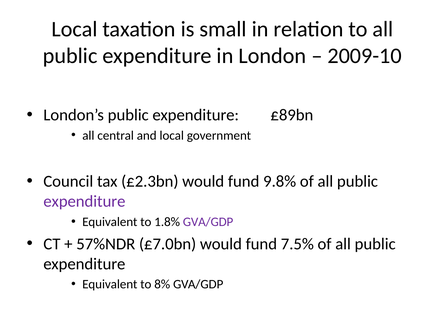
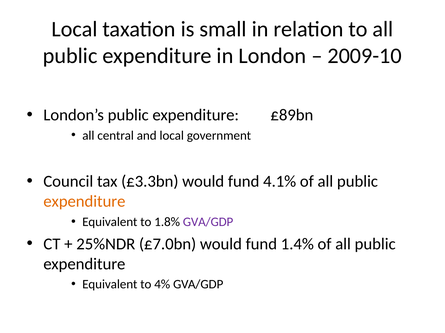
£2.3bn: £2.3bn -> £3.3bn
9.8%: 9.8% -> 4.1%
expenditure at (84, 202) colour: purple -> orange
57%NDR: 57%NDR -> 25%NDR
7.5%: 7.5% -> 1.4%
8%: 8% -> 4%
